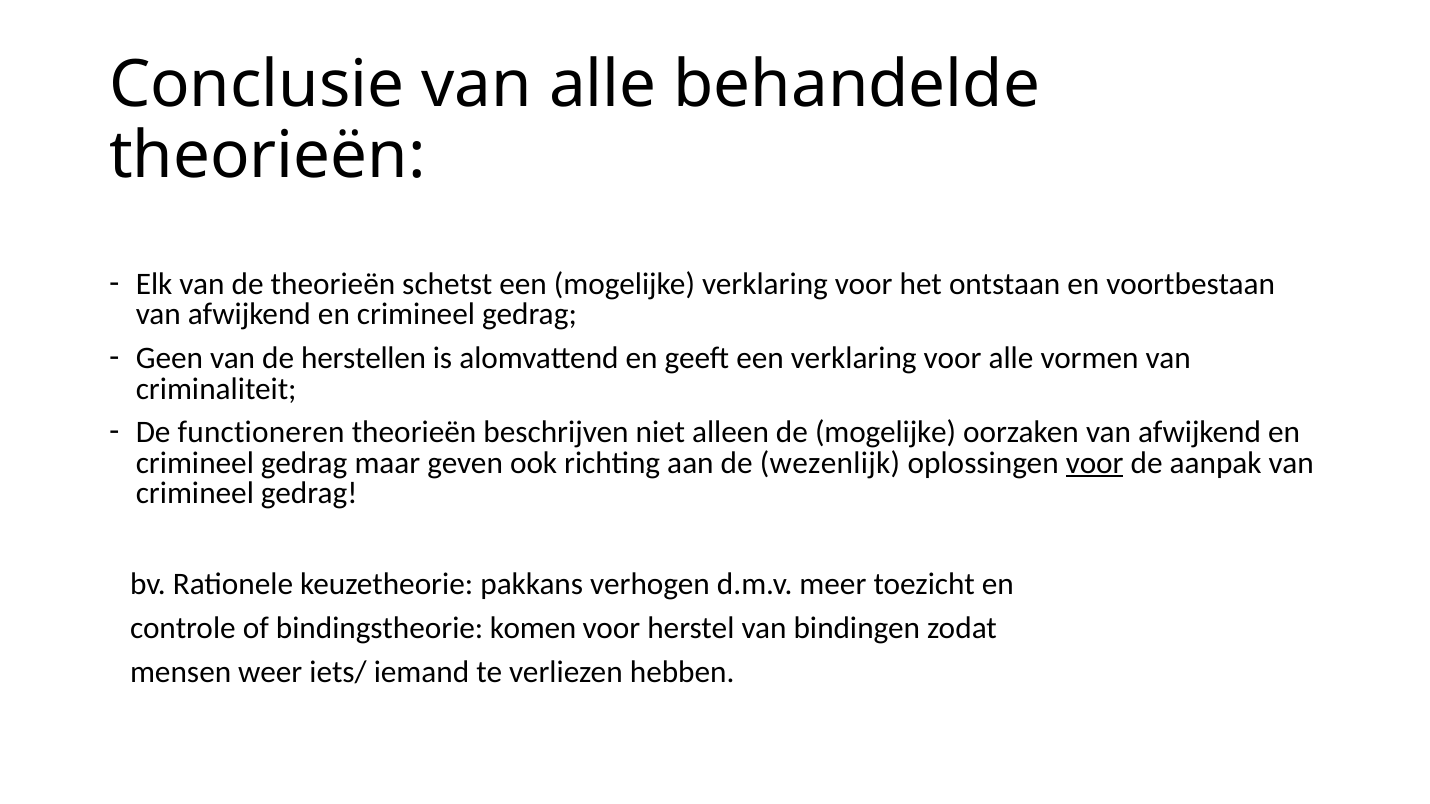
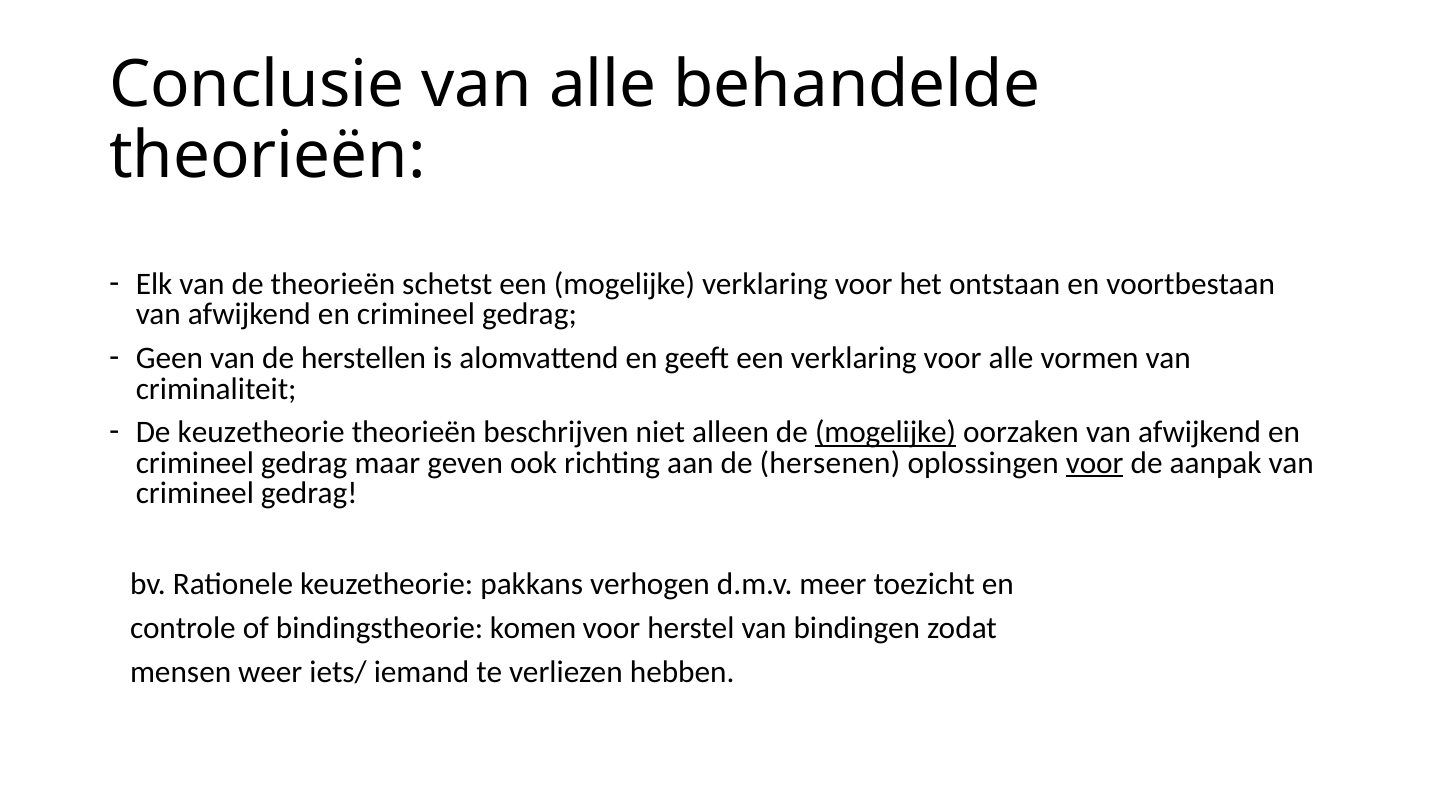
De functioneren: functioneren -> keuzetheorie
mogelijke at (886, 433) underline: none -> present
wezenlijk: wezenlijk -> hersenen
